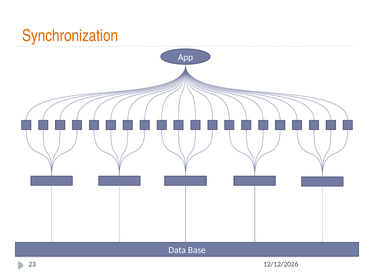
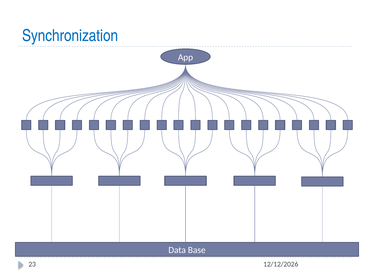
Synchronization colour: orange -> blue
